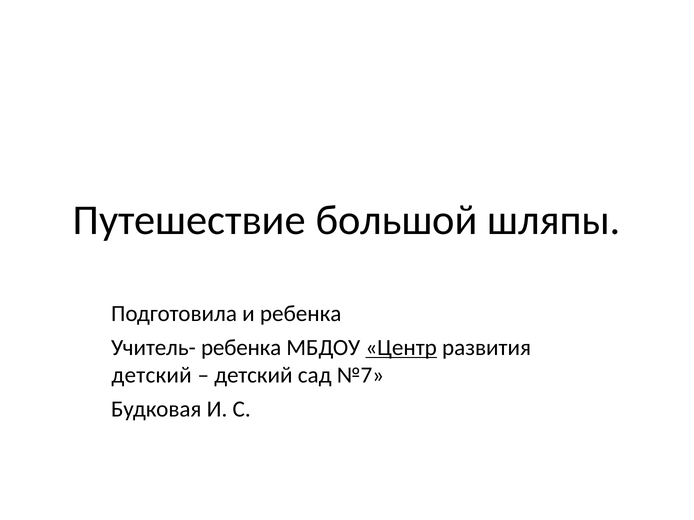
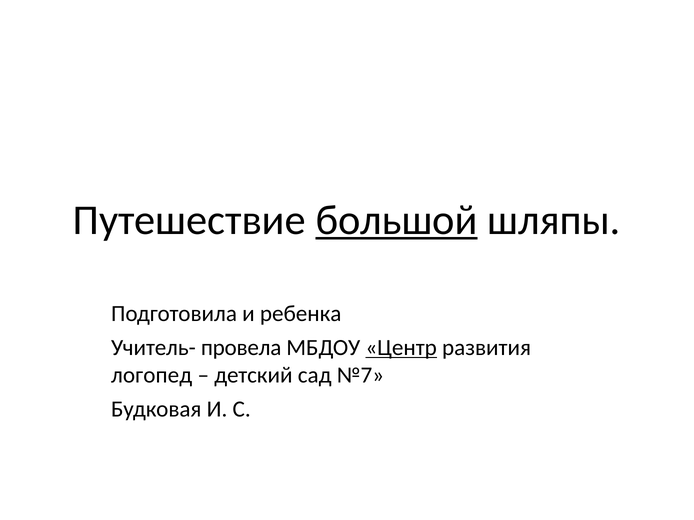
большой underline: none -> present
Учитель- ребенка: ребенка -> провела
детский at (152, 376): детский -> логопед
